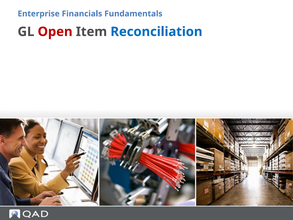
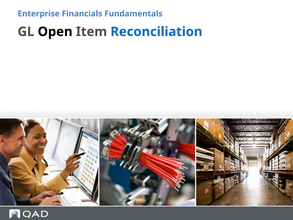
Open colour: red -> black
